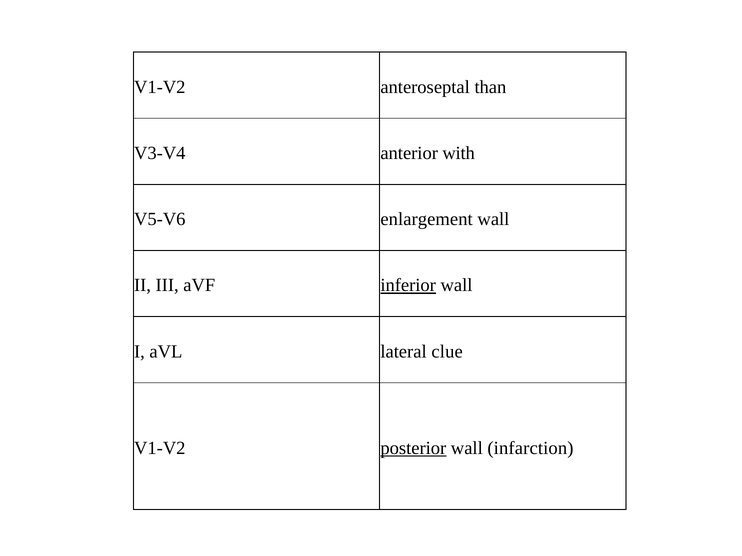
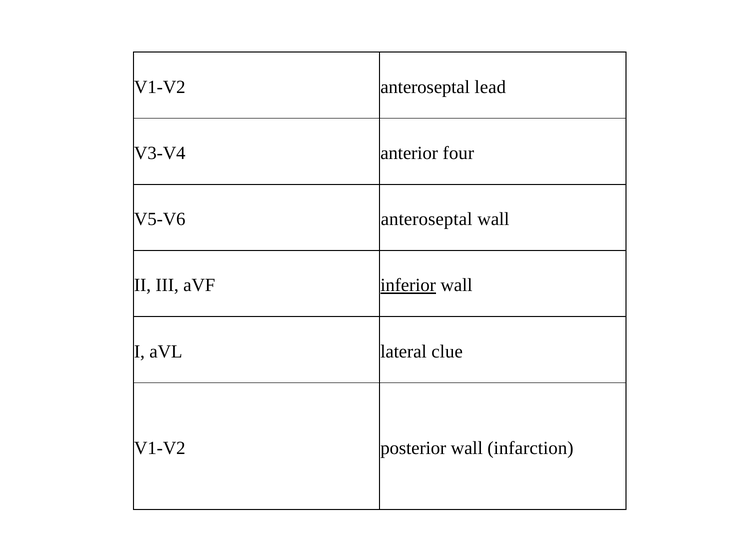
than: than -> lead
with: with -> four
V5-V6 enlargement: enlargement -> anteroseptal
posterior underline: present -> none
